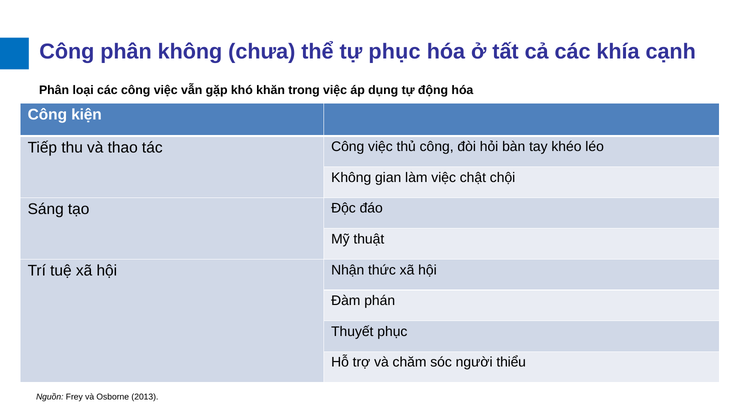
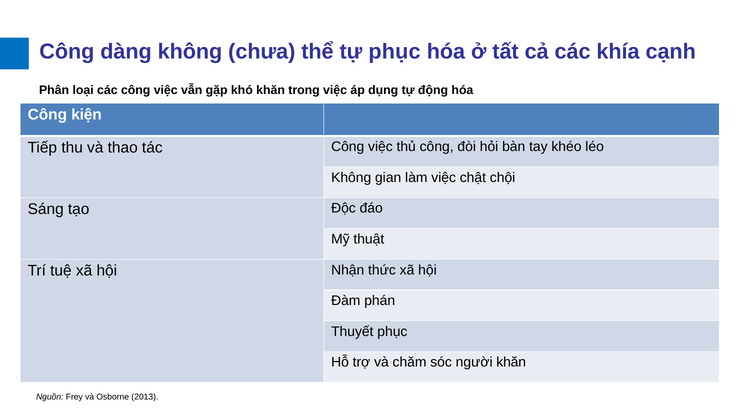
Công phân: phân -> dàng
người thiểu: thiểu -> khăn
